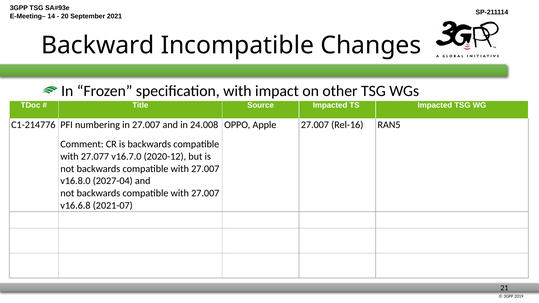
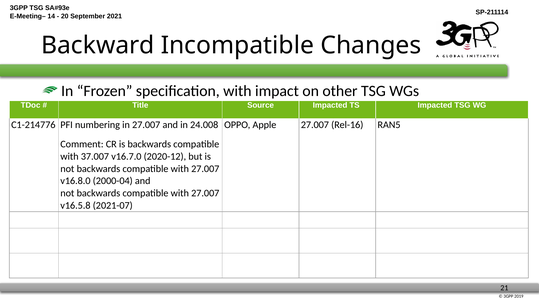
27.077: 27.077 -> 37.007
2027-04: 2027-04 -> 2000-04
v16.6.8: v16.6.8 -> v16.5.8
